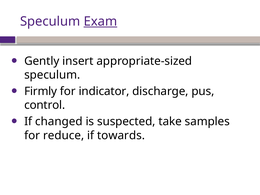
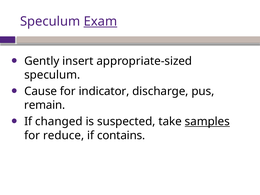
Firmly: Firmly -> Cause
control: control -> remain
samples underline: none -> present
towards: towards -> contains
